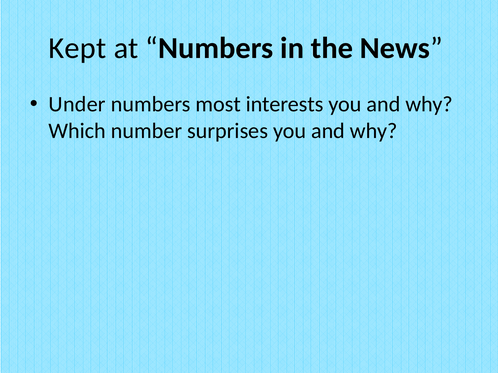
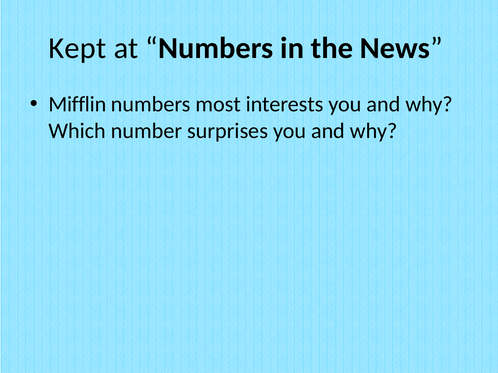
Under: Under -> Mifflin
